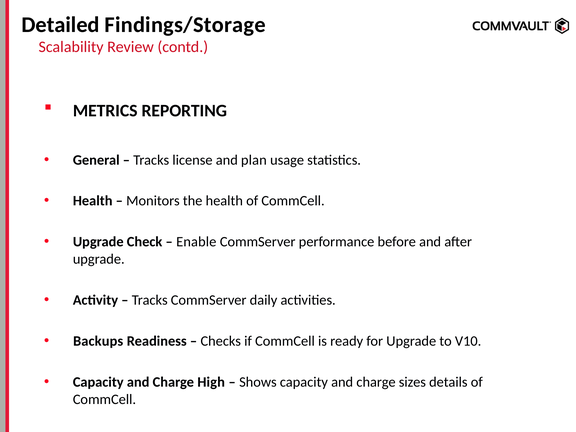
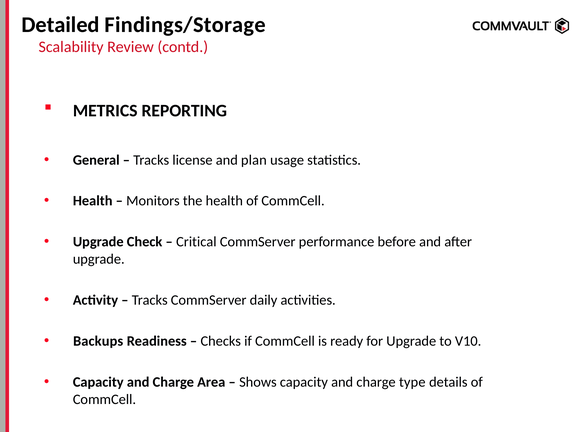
Enable: Enable -> Critical
High: High -> Area
sizes: sizes -> type
